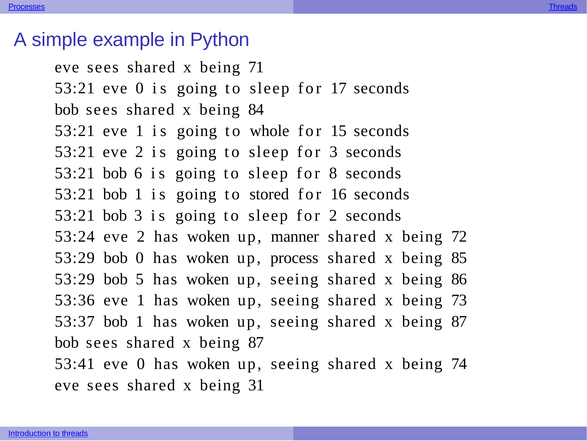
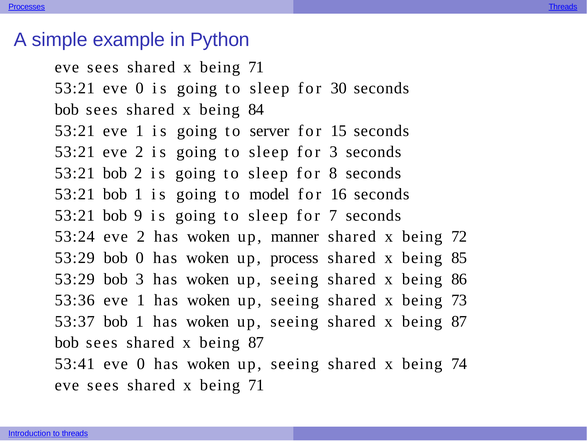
17: 17 -> 30
whole: whole -> server
bob 6: 6 -> 2
stored: stored -> model
bob 3: 3 -> 9
for 2: 2 -> 7
bob 5: 5 -> 3
31 at (256, 385): 31 -> 71
